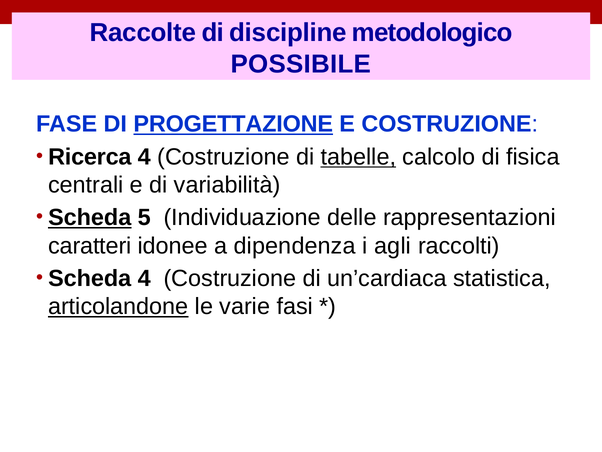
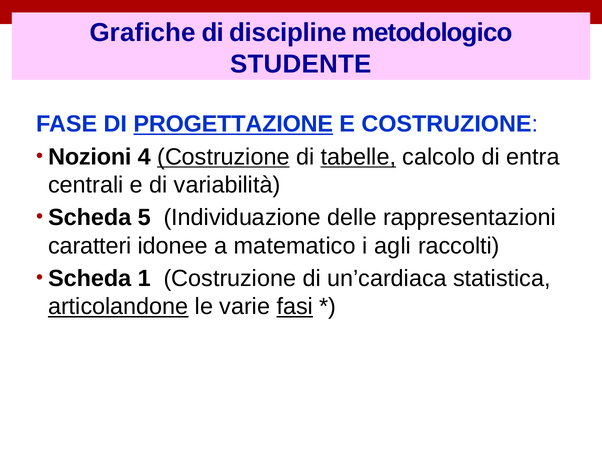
Raccolte: Raccolte -> Grafiche
POSSIBILE: POSSIBILE -> STUDENTE
Ricerca: Ricerca -> Nozioni
Costruzione at (223, 157) underline: none -> present
fisica: fisica -> entra
Scheda at (90, 218) underline: present -> none
dipendenza: dipendenza -> matematico
Scheda 4: 4 -> 1
fasi underline: none -> present
